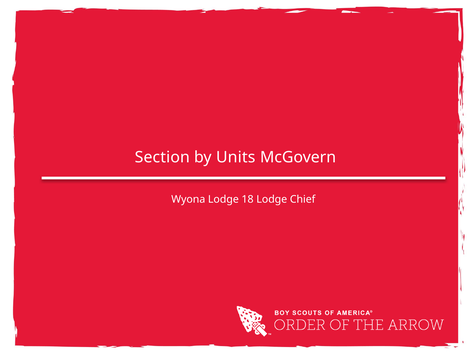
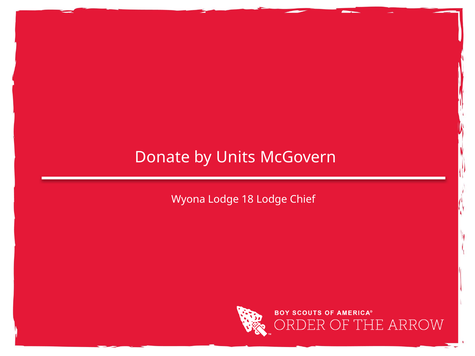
Section: Section -> Donate
